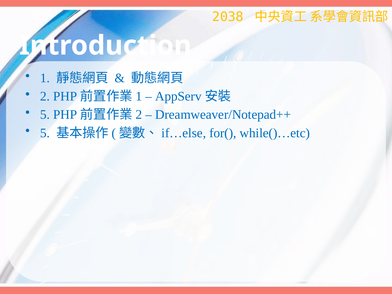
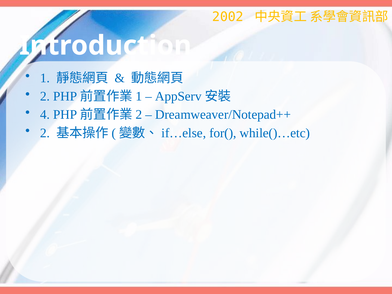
2038: 2038 -> 2002
5 at (45, 115): 5 -> 4
5 at (45, 133): 5 -> 2
